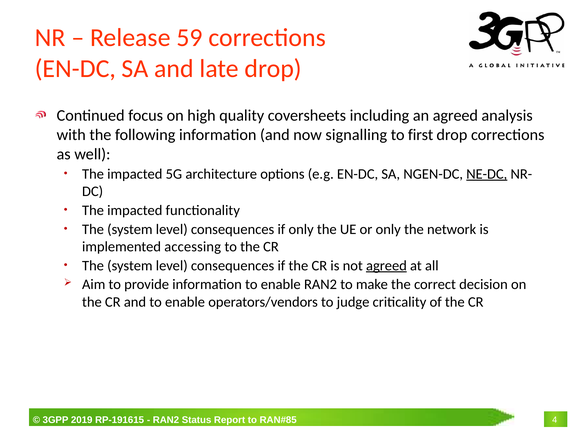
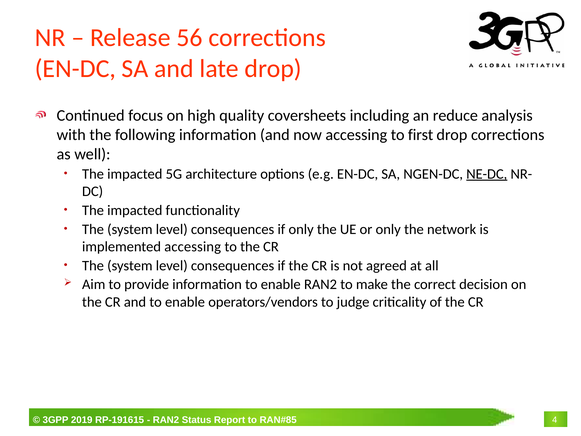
59: 59 -> 56
an agreed: agreed -> reduce
now signalling: signalling -> accessing
agreed at (386, 265) underline: present -> none
